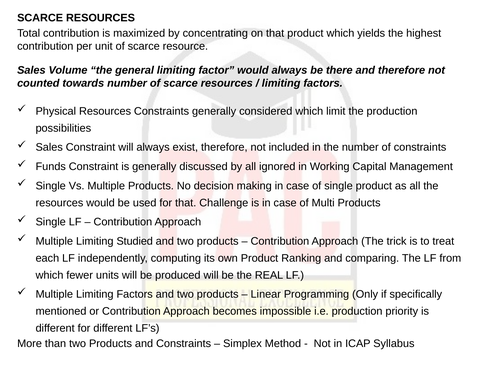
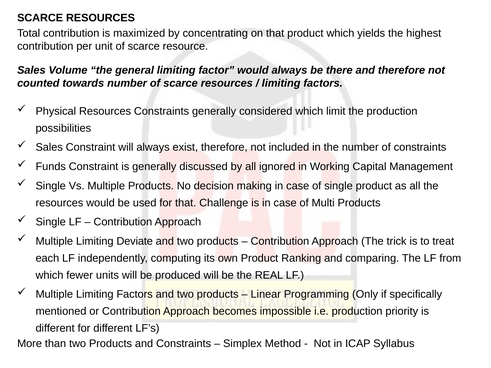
Studied: Studied -> Deviate
